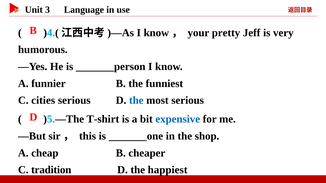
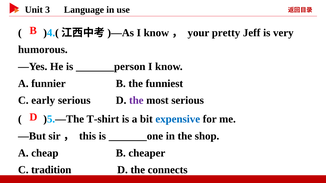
cities: cities -> early
the at (136, 101) colour: blue -> purple
happiest: happiest -> connects
